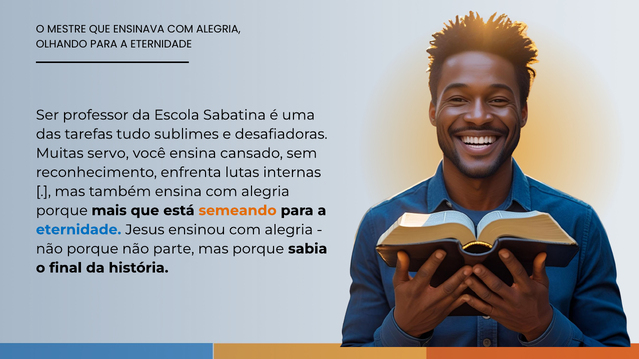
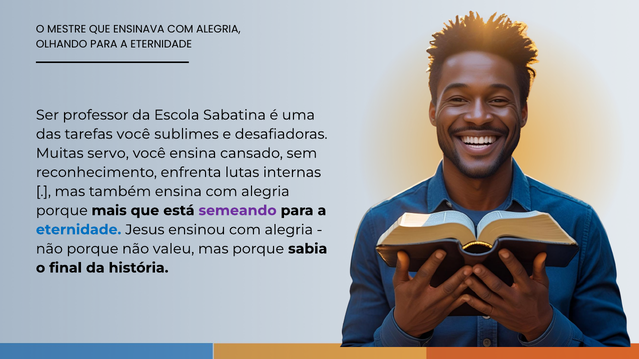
tarefas tudo: tudo -> você
semeando colour: orange -> purple
parte: parte -> valeu
